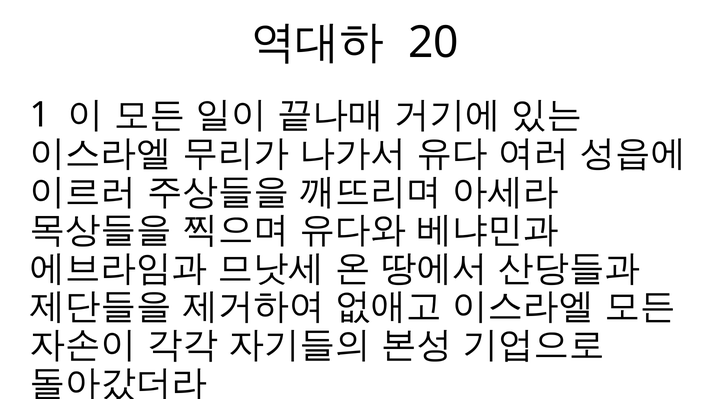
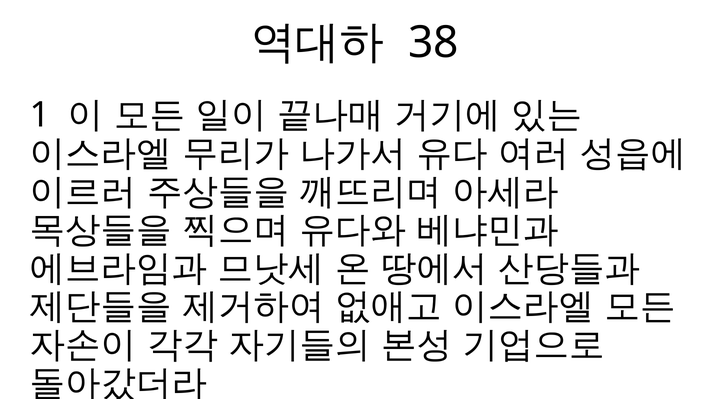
20: 20 -> 38
